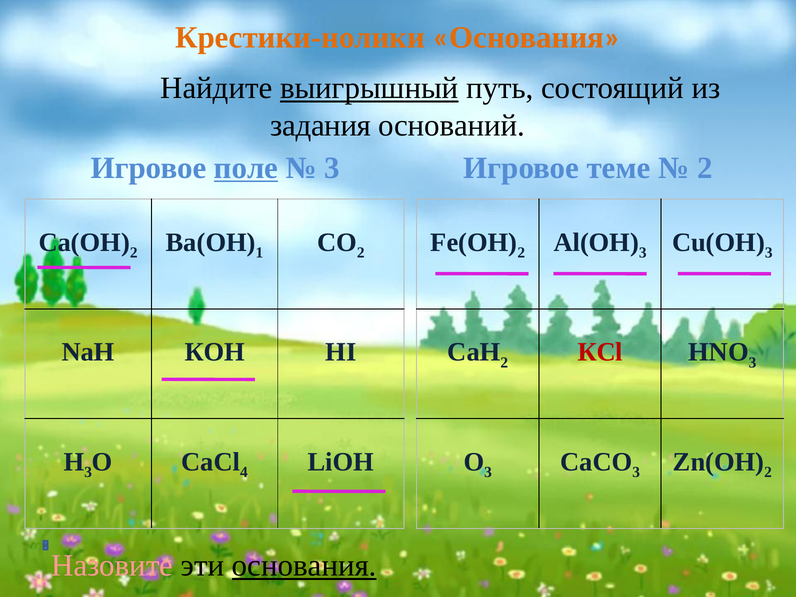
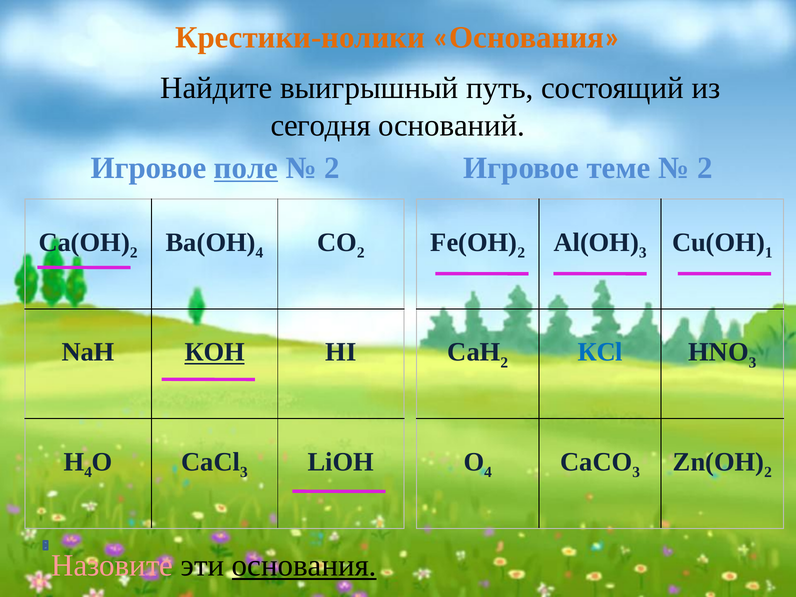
выигрышный underline: present -> none
задания: задания -> сегодня
3 at (332, 168): 3 -> 2
1 at (259, 253): 1 -> 4
3 at (769, 253): 3 -> 1
КОН underline: none -> present
КСl colour: red -> blue
3 at (88, 472): 3 -> 4
4 at (244, 472): 4 -> 3
3 at (488, 472): 3 -> 4
